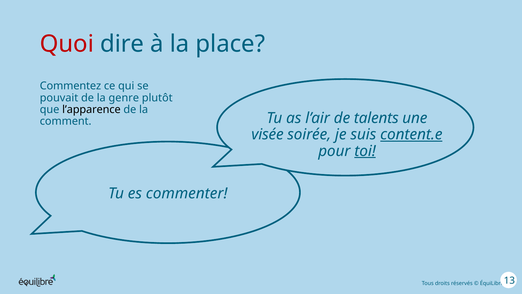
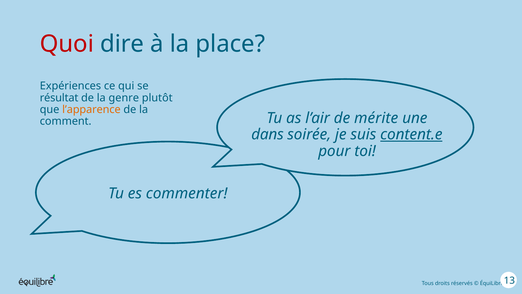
Commentez: Commentez -> Expériences
pouvait: pouvait -> résultat
l’apparence colour: black -> orange
talents: talents -> mérite
visée: visée -> dans
toi underline: present -> none
